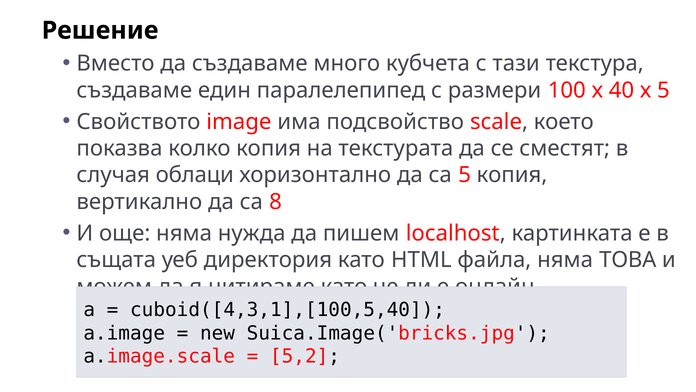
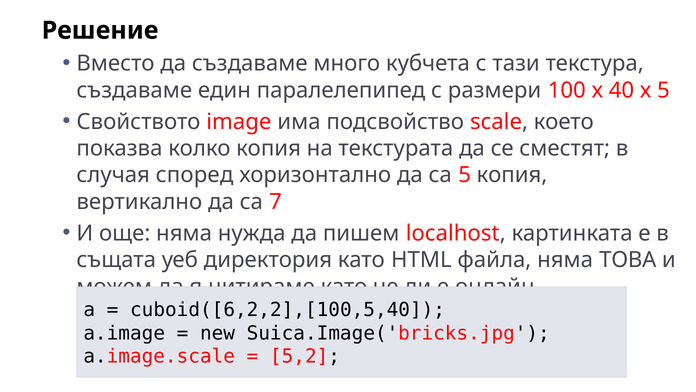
облаци: облаци -> според
8: 8 -> 7
cuboid([4,3,1],[100,5,40: cuboid([4,3,1],[100,5,40 -> cuboid([6,2,2],[100,5,40
